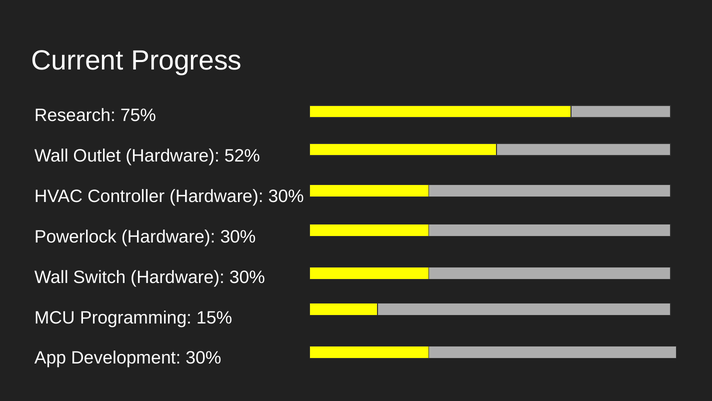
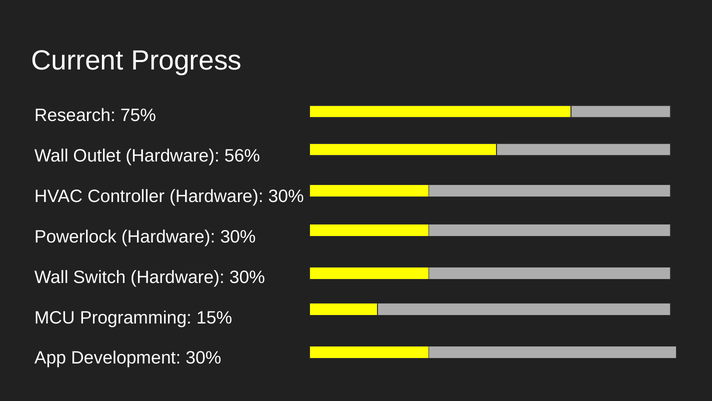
52%: 52% -> 56%
